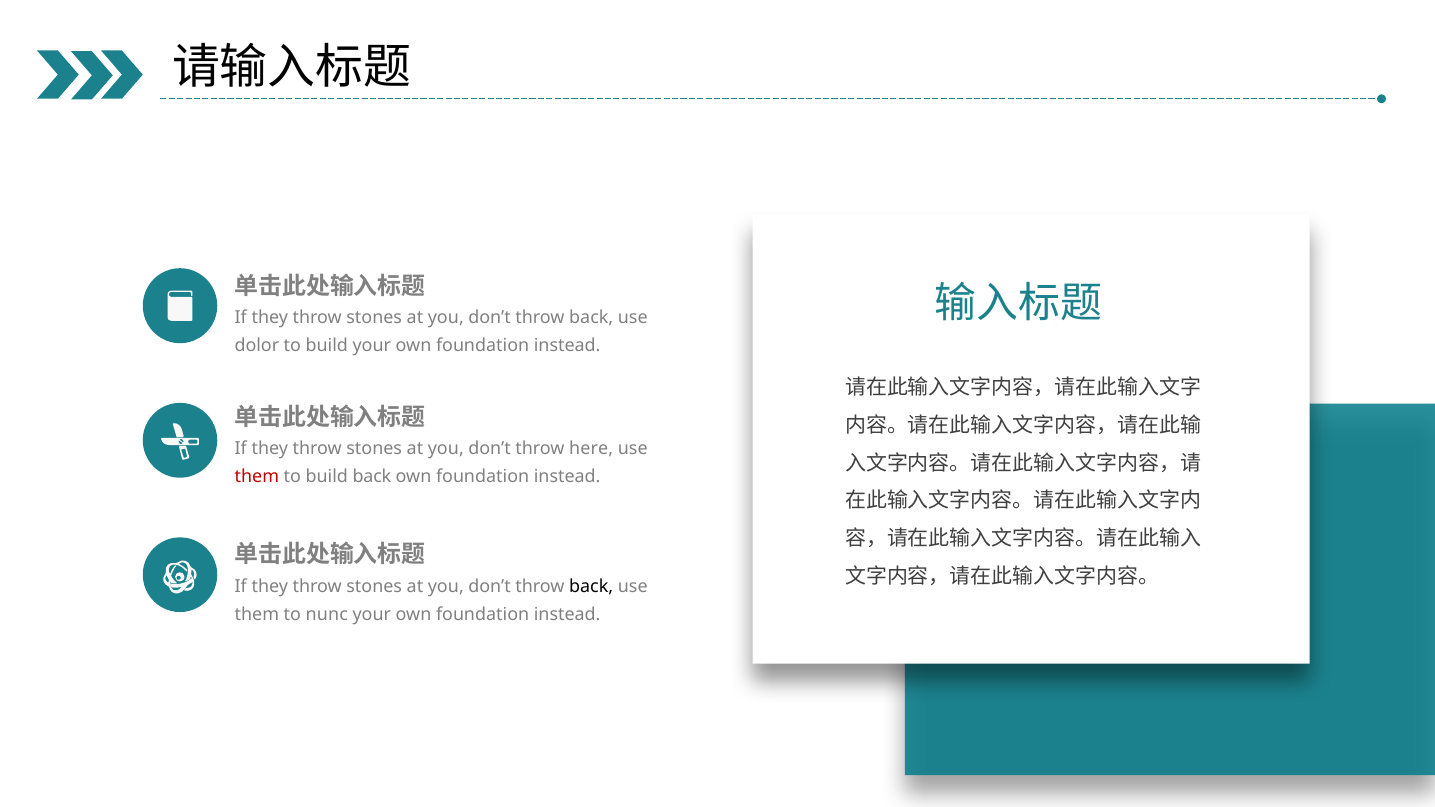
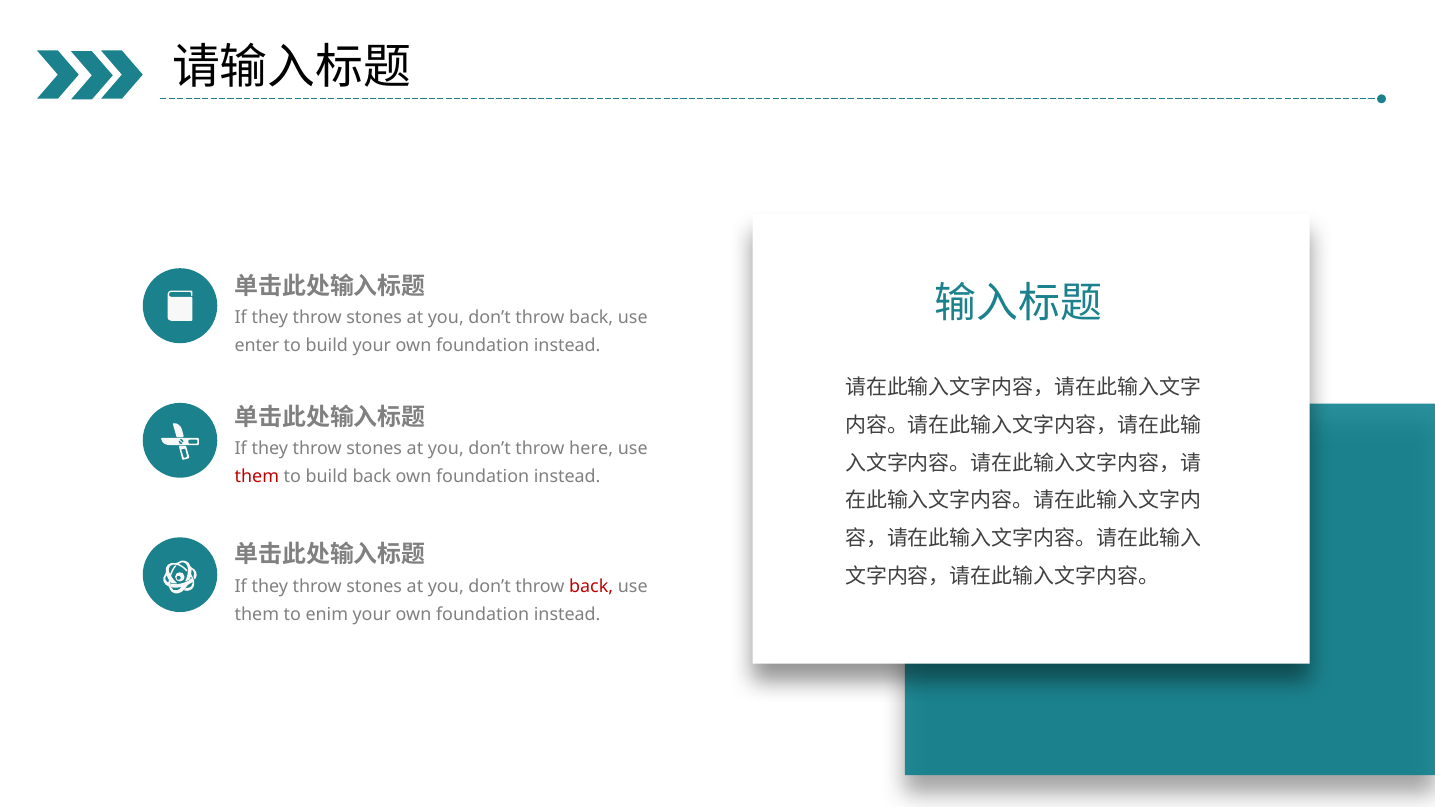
dolor: dolor -> enter
back at (591, 586) colour: black -> red
nunc: nunc -> enim
